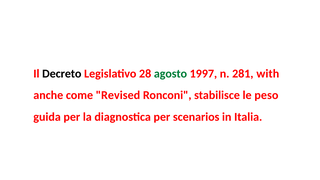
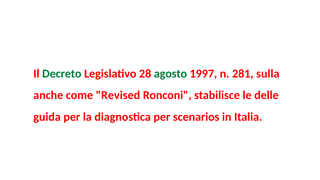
Decreto colour: black -> green
with: with -> sulla
peso: peso -> delle
